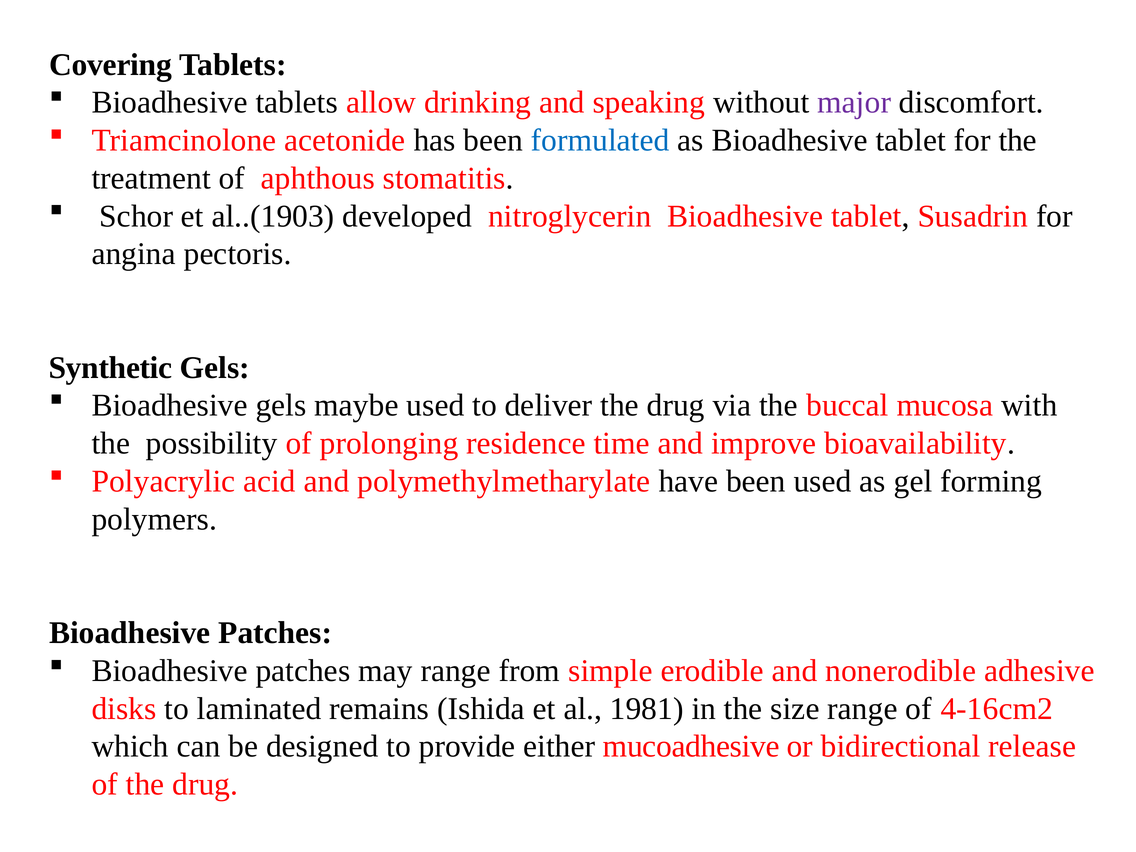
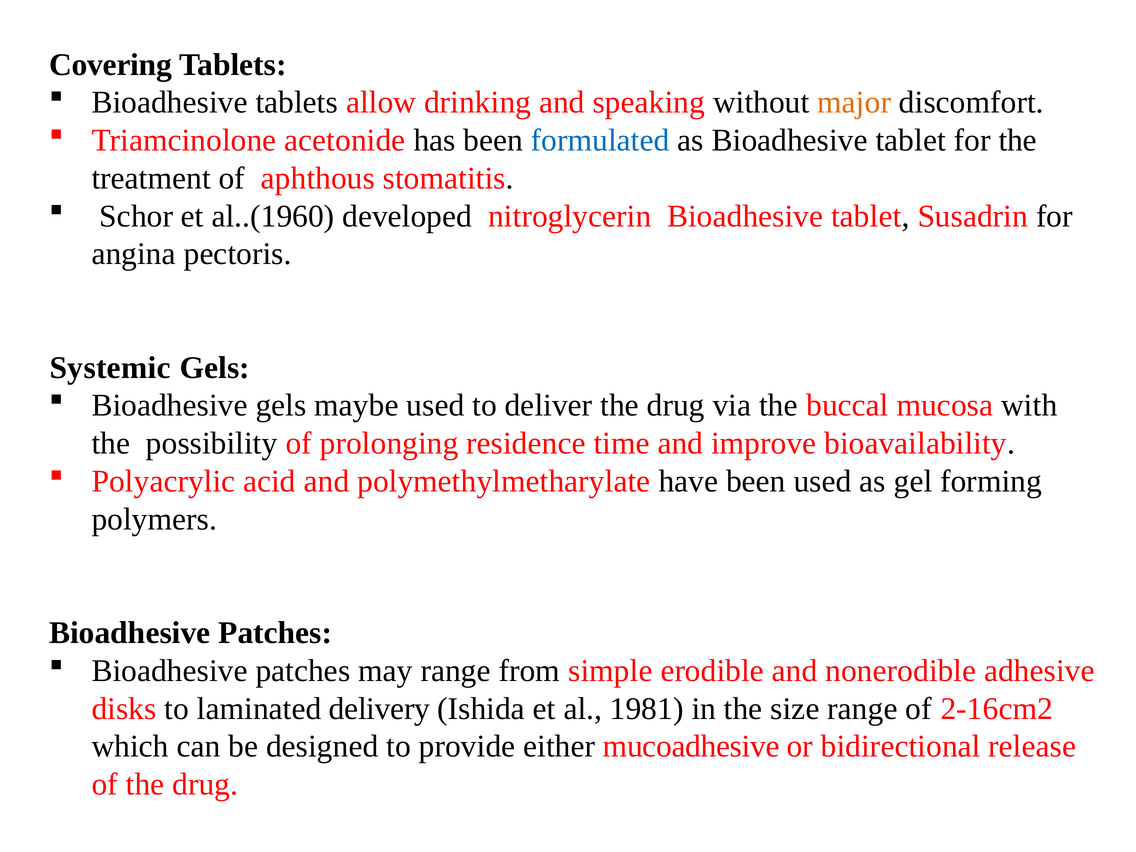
major colour: purple -> orange
al..(1903: al..(1903 -> al..(1960
Synthetic: Synthetic -> Systemic
remains: remains -> delivery
4-16cm2: 4-16cm2 -> 2-16cm2
